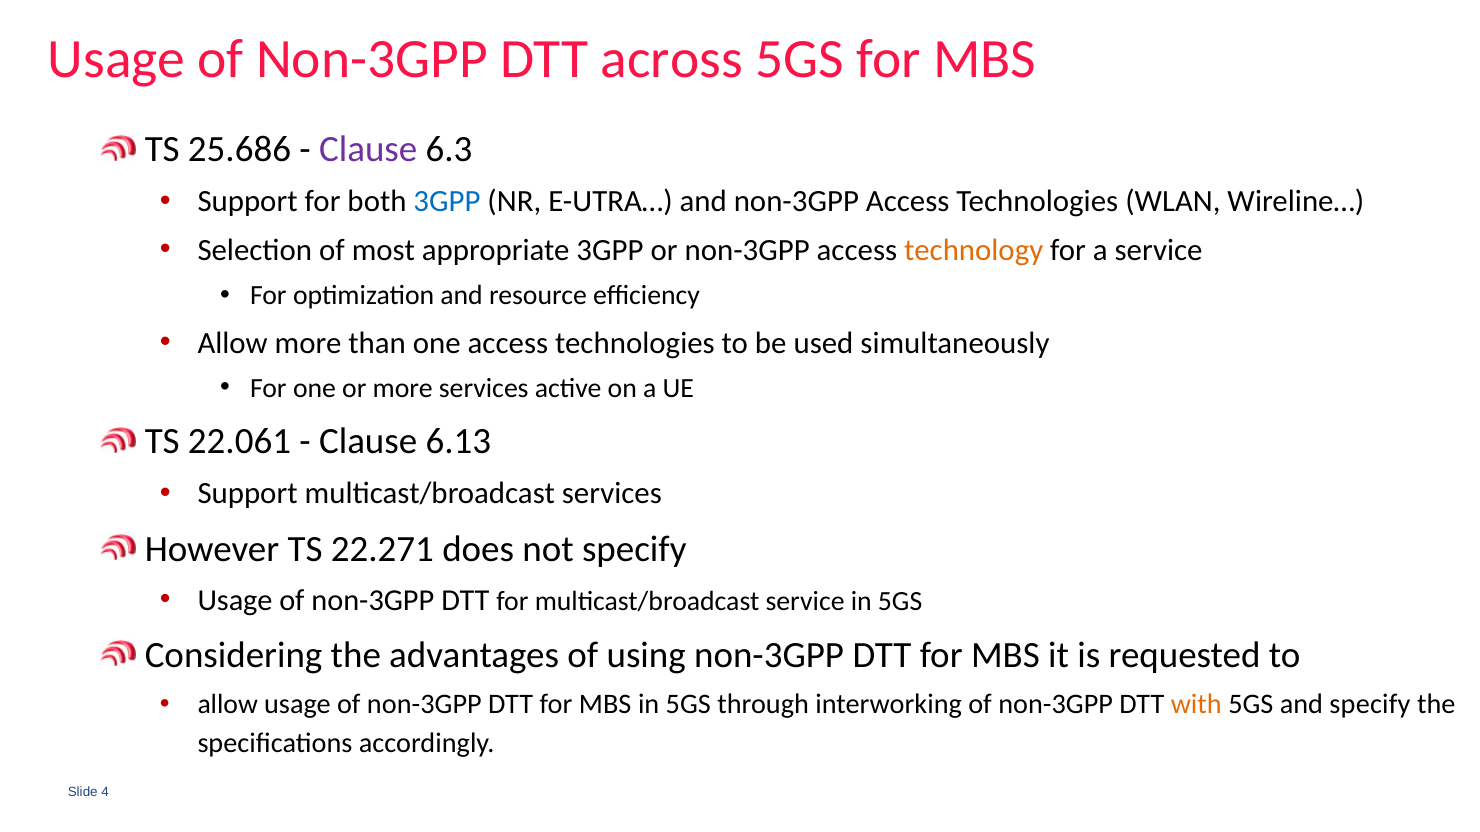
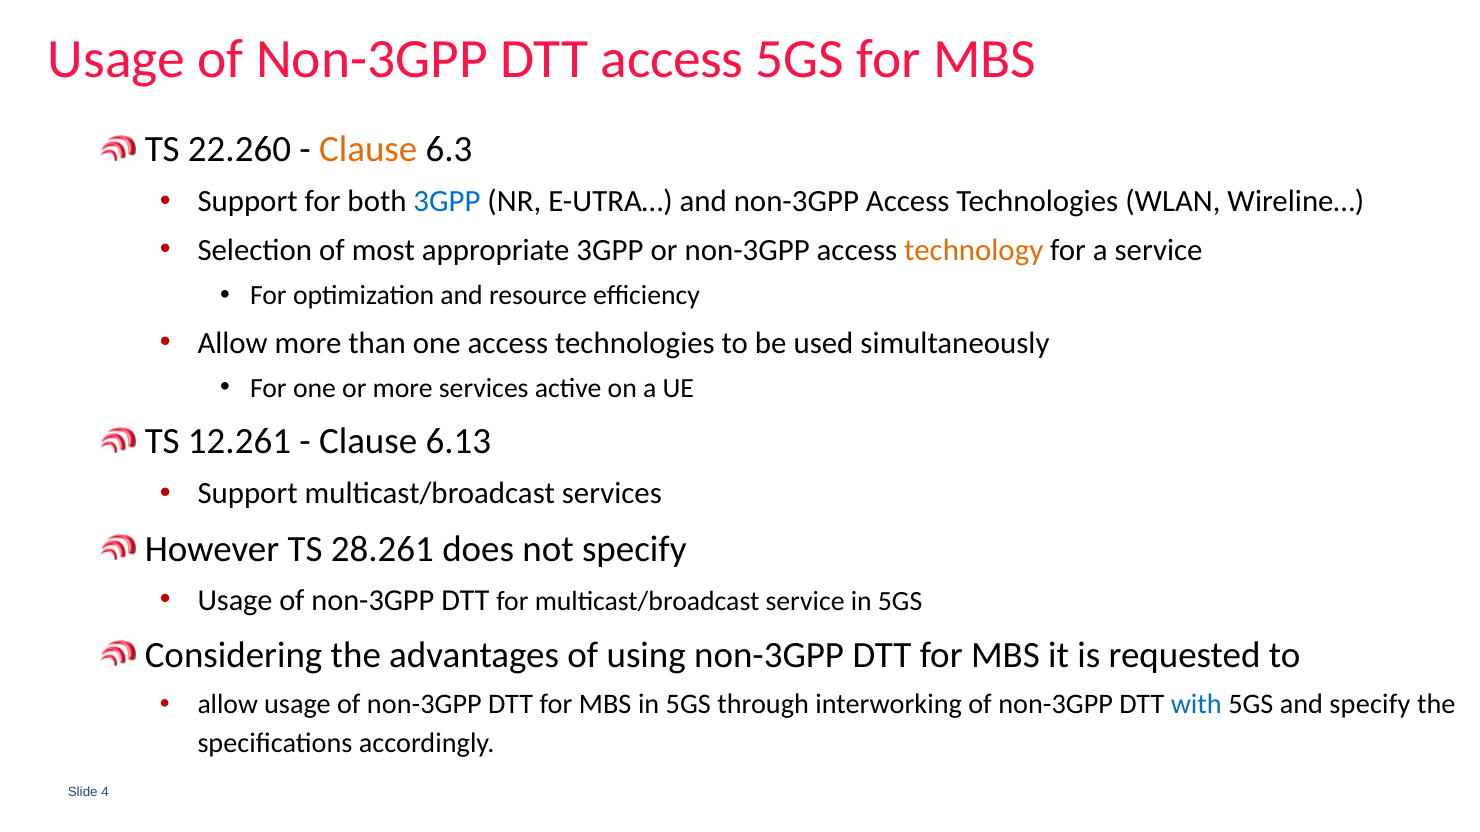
DTT across: across -> access
25.686: 25.686 -> 22.260
Clause at (368, 150) colour: purple -> orange
22.061: 22.061 -> 12.261
22.271: 22.271 -> 28.261
with colour: orange -> blue
